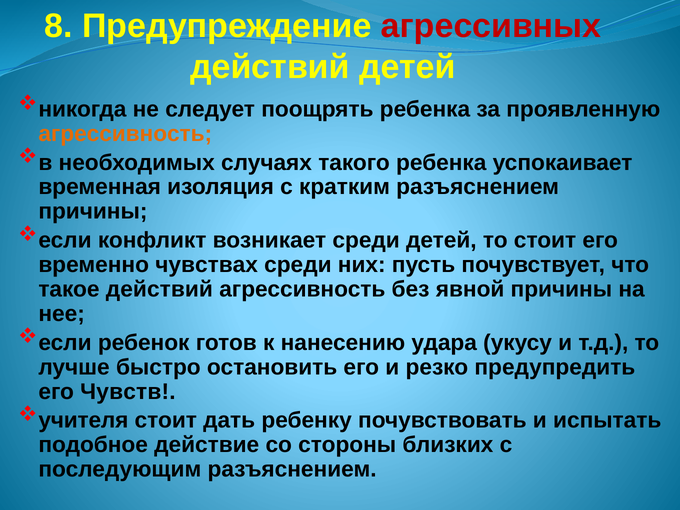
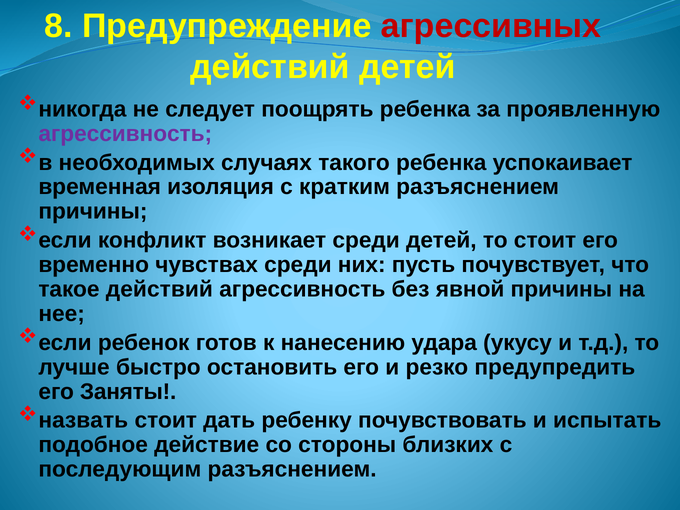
агрессивность at (125, 134) colour: orange -> purple
Чувств: Чувств -> Заняты
учителя: учителя -> назвать
